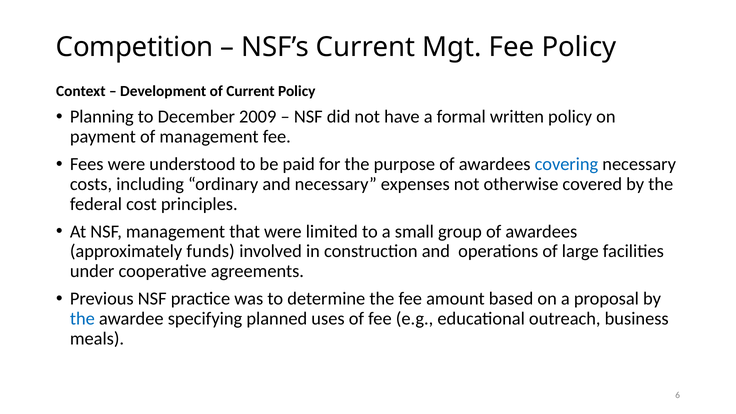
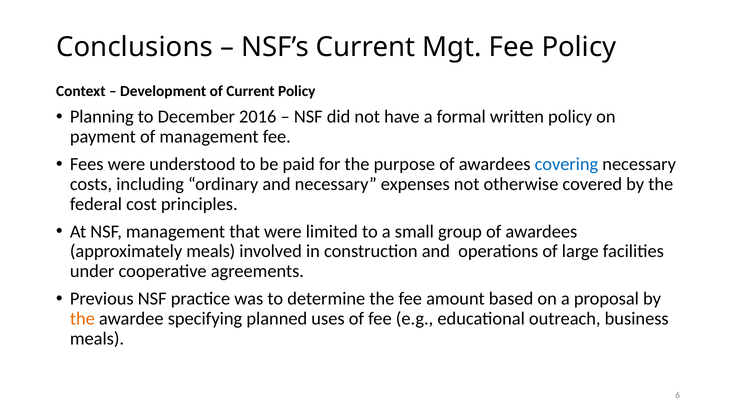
Competition: Competition -> Conclusions
2009: 2009 -> 2016
approximately funds: funds -> meals
the at (82, 319) colour: blue -> orange
